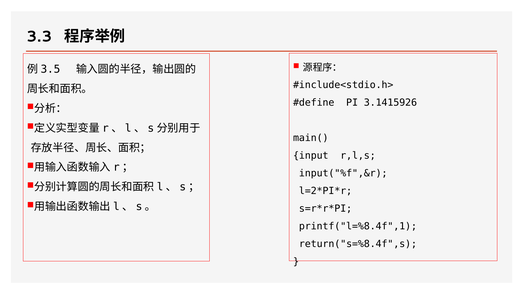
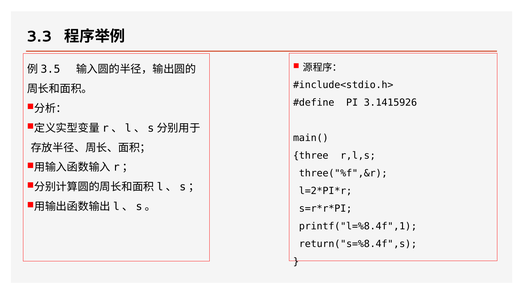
input: input -> three
input("%f",&r: input("%f",&r -> three("%f",&r
